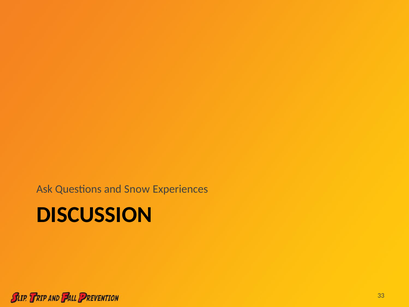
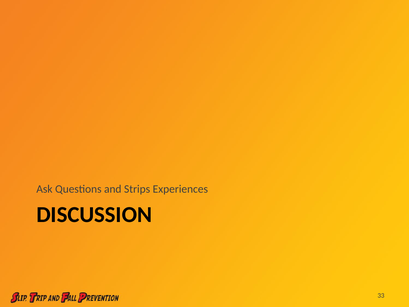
Snow: Snow -> Strips
